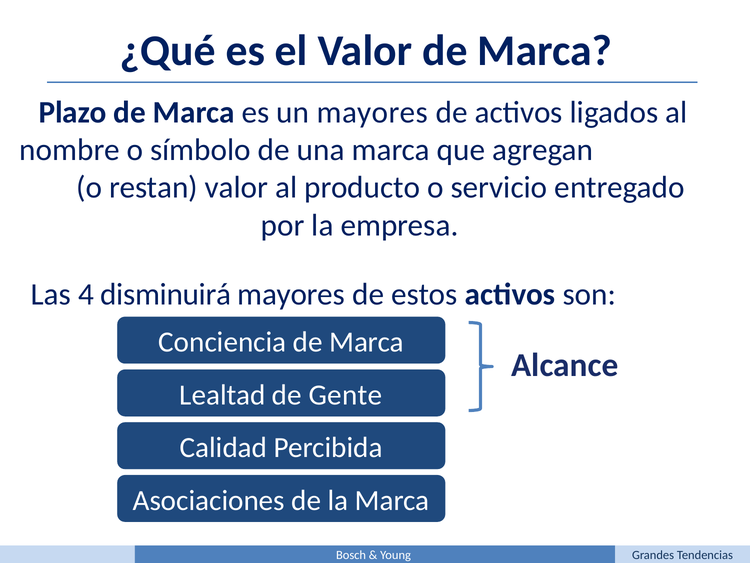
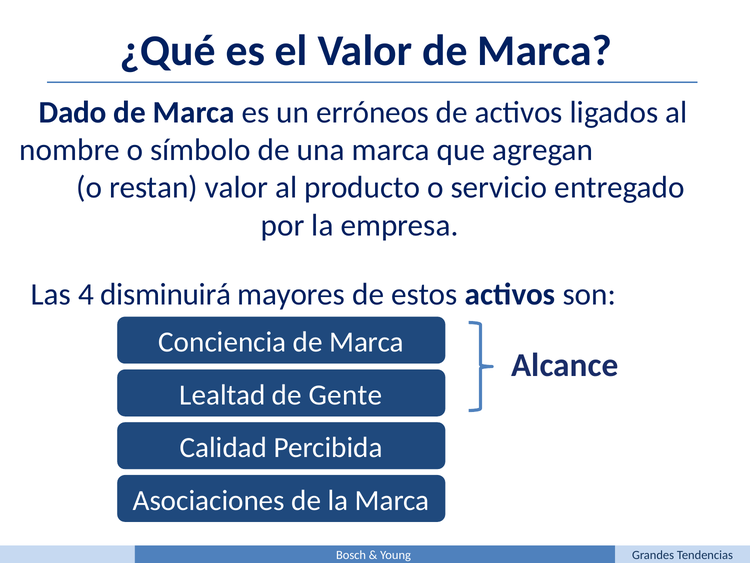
Plazo: Plazo -> Dado
un mayores: mayores -> erróneos
